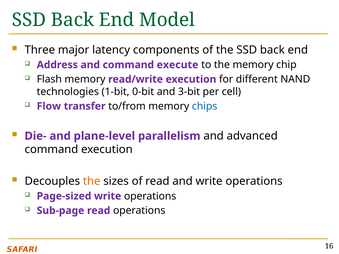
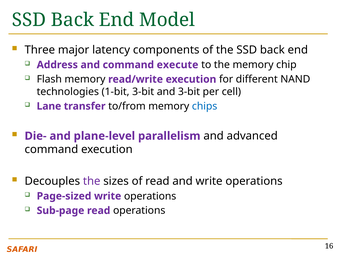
1-bit 0-bit: 0-bit -> 3-bit
Flow: Flow -> Lane
the at (92, 181) colour: orange -> purple
